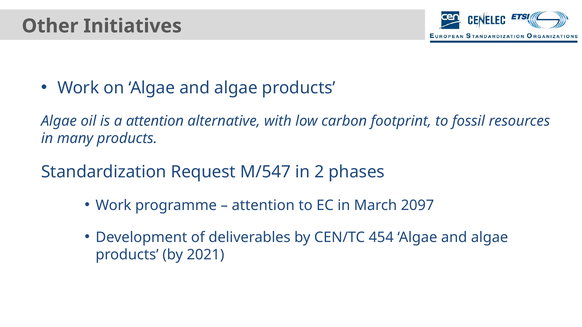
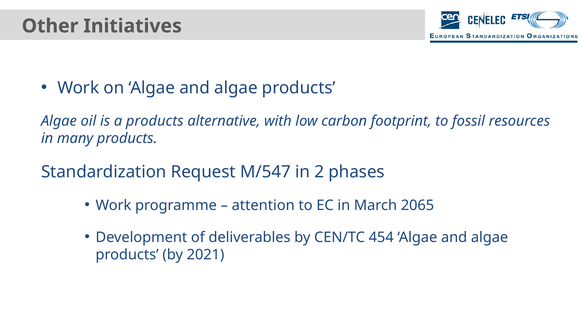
a attention: attention -> products
2097: 2097 -> 2065
